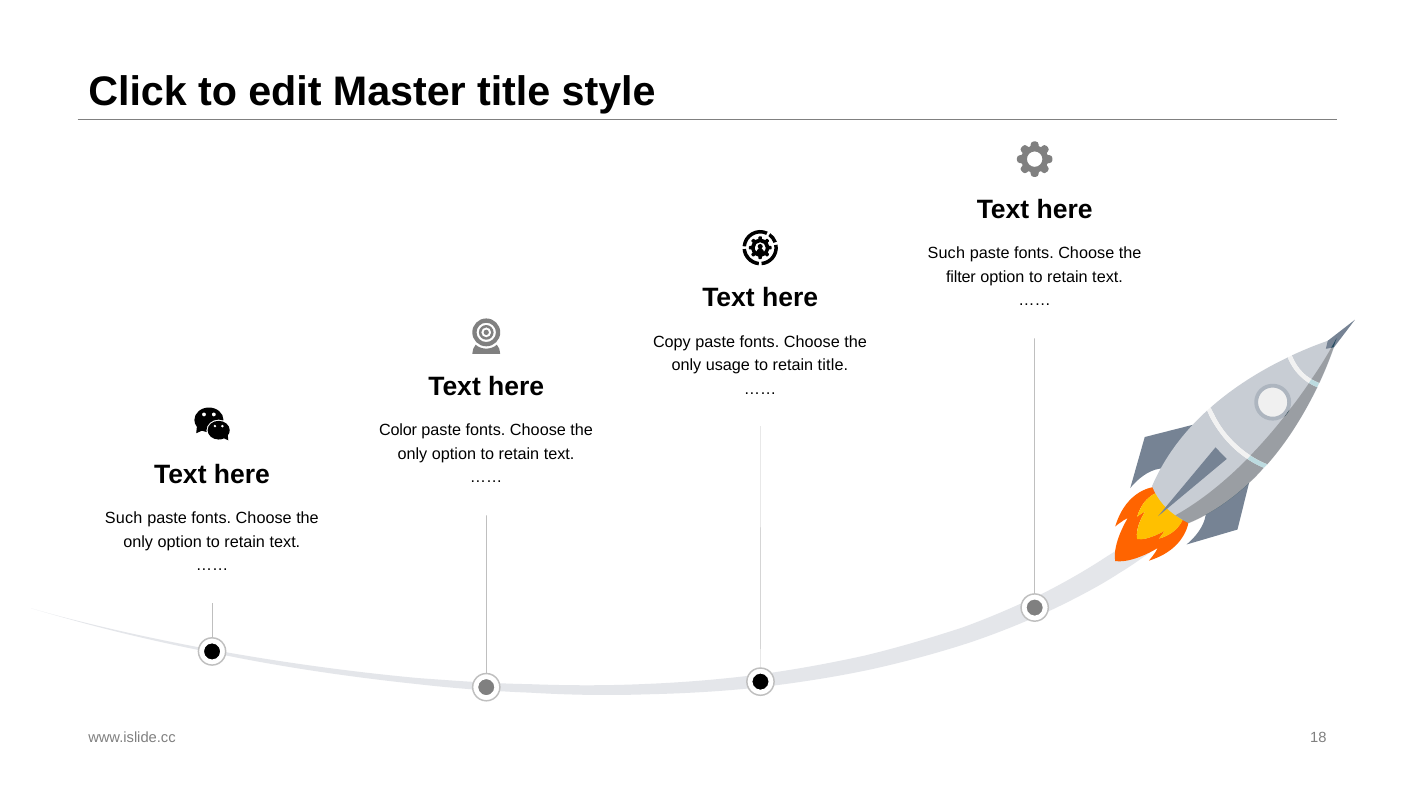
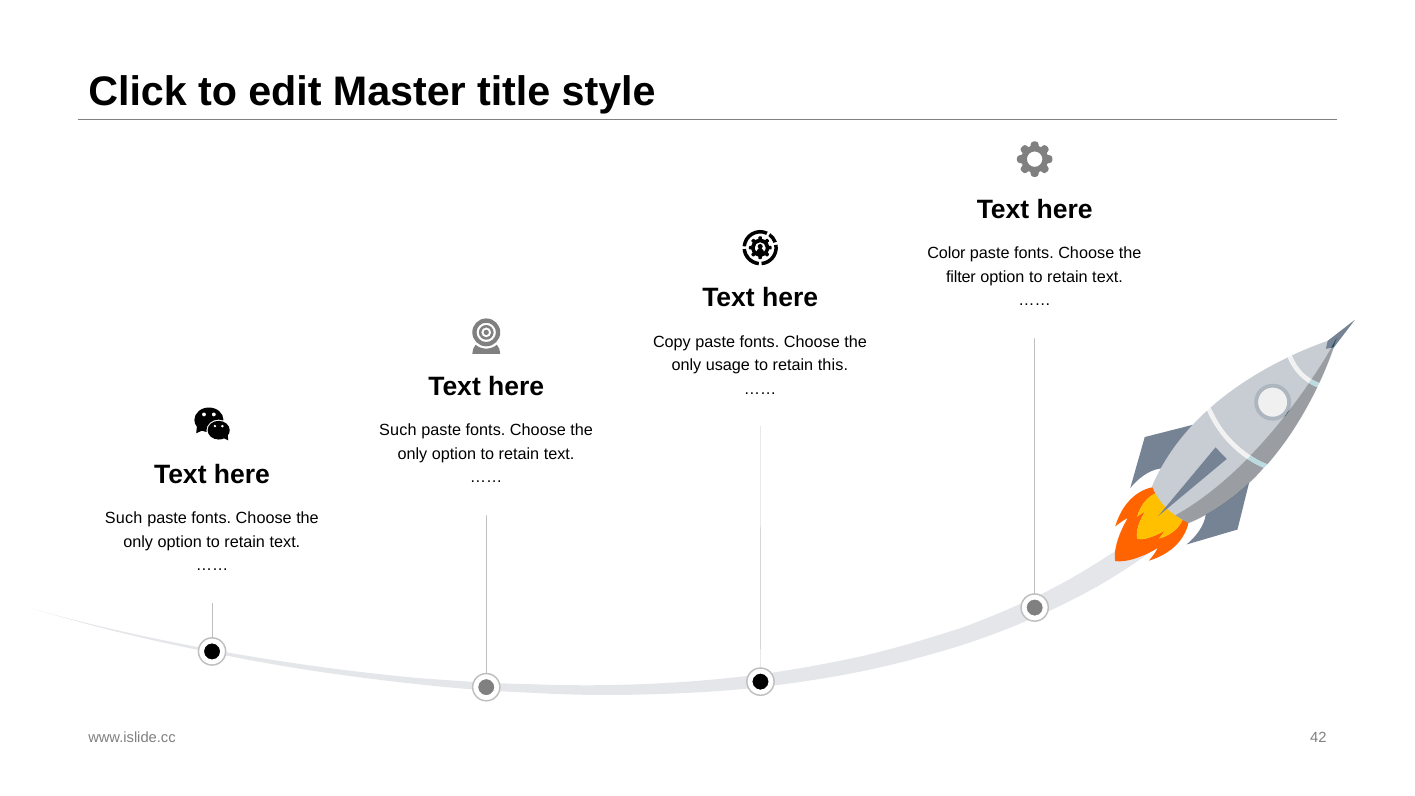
Such at (946, 254): Such -> Color
retain title: title -> this
Color at (398, 431): Color -> Such
18: 18 -> 42
